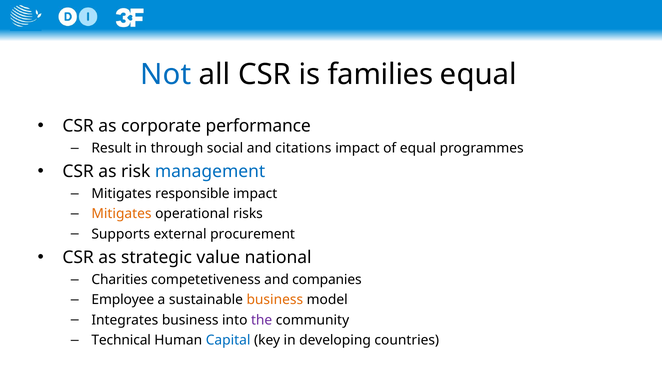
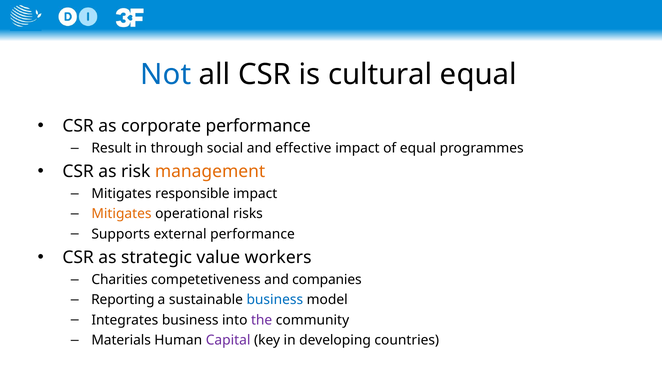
families: families -> cultural
citations: citations -> effective
management colour: blue -> orange
external procurement: procurement -> performance
national: national -> workers
Employee: Employee -> Reporting
business at (275, 300) colour: orange -> blue
Technical: Technical -> Materials
Capital colour: blue -> purple
